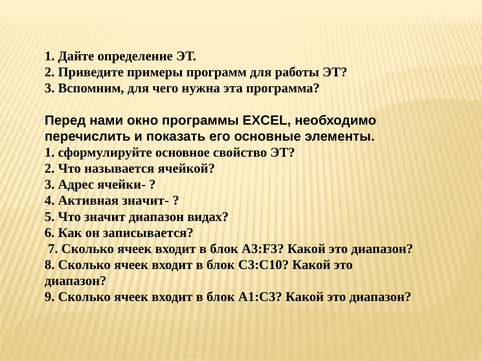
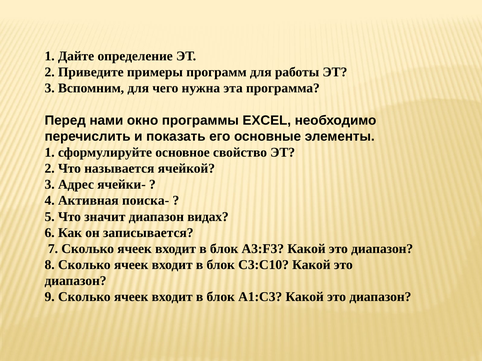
значит-: значит- -> поиска-
